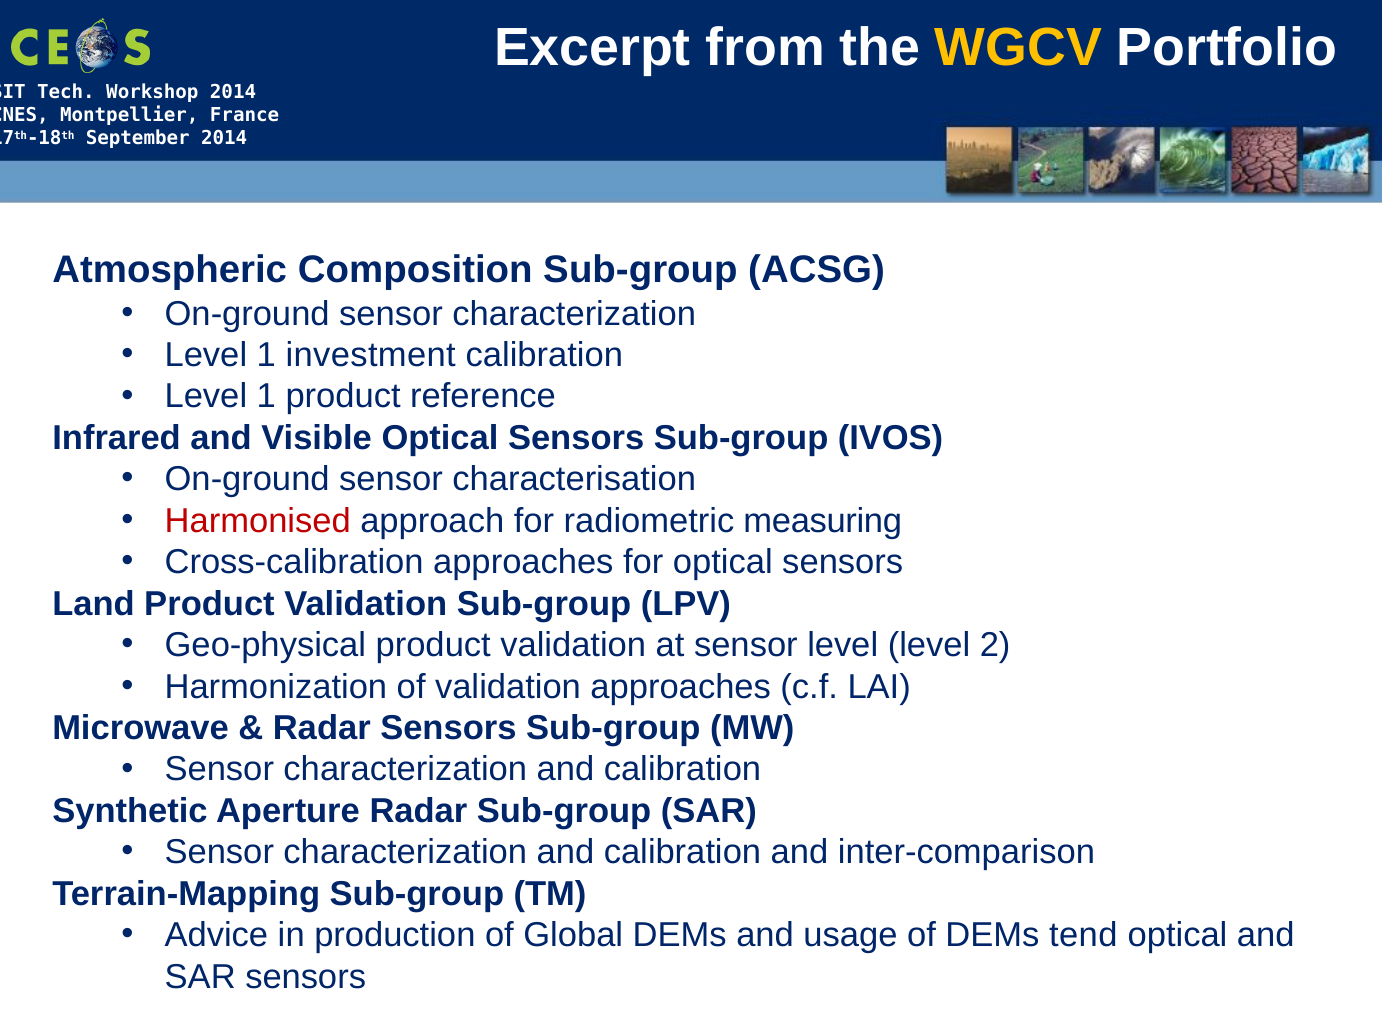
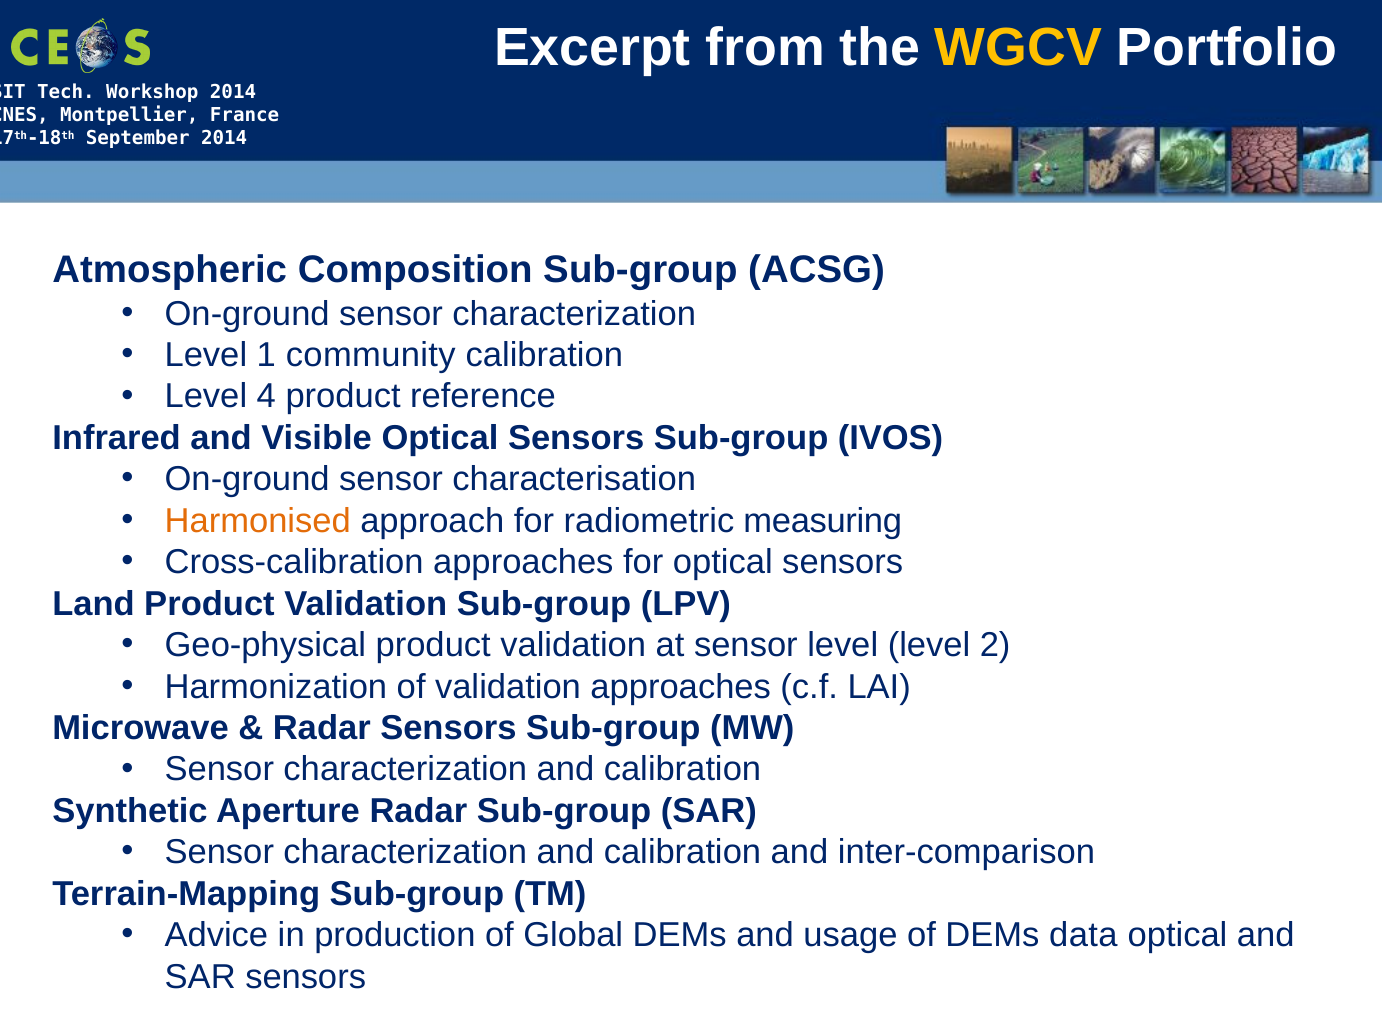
investment: investment -> community
1 at (266, 397): 1 -> 4
Harmonised colour: red -> orange
tend: tend -> data
